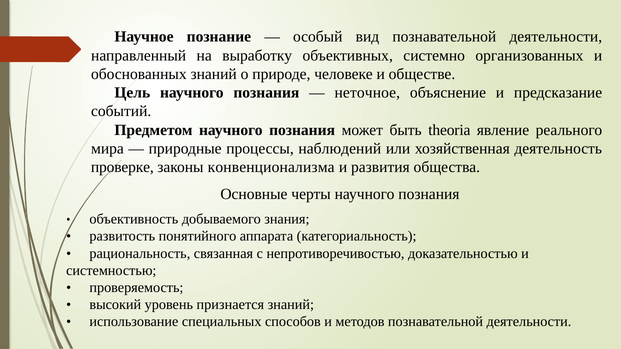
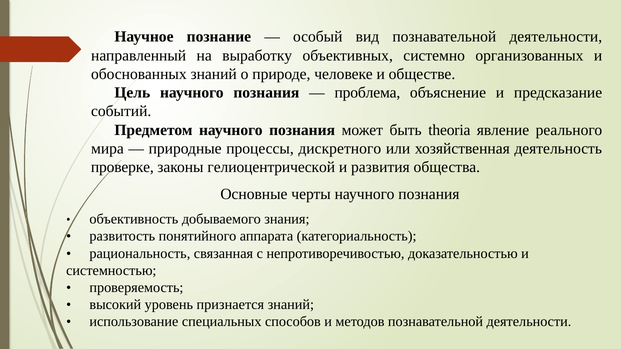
неточное: неточное -> проблема
наблюдений: наблюдений -> дискретного
конвенционализма: конвенционализма -> гелиоцентрической
